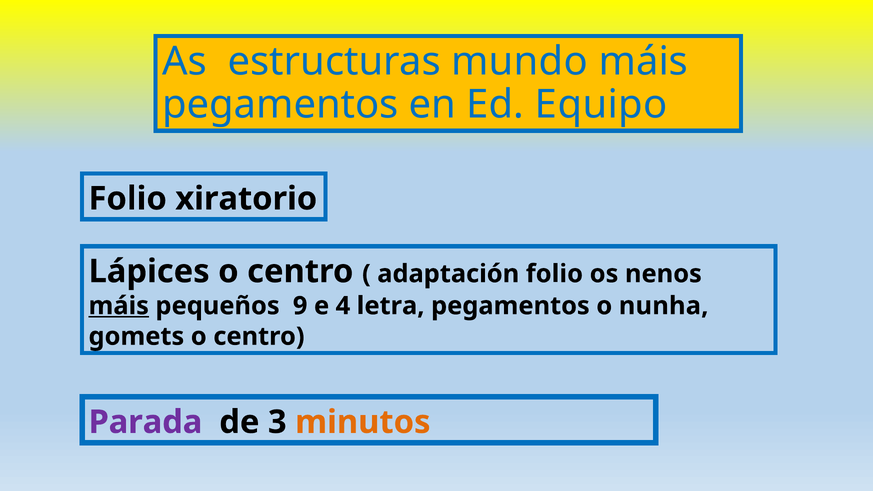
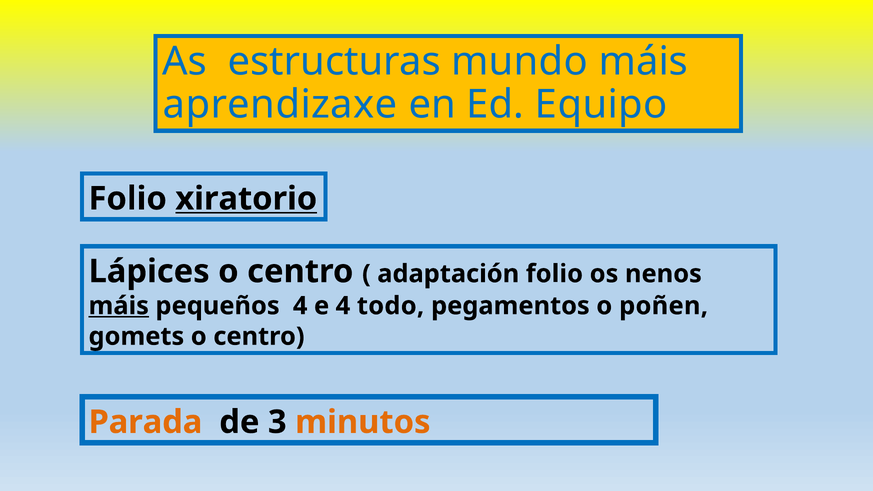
pegamentos at (280, 105): pegamentos -> aprendizaxe
xiratorio underline: none -> present
pequeños 9: 9 -> 4
letra: letra -> todo
nunha: nunha -> poñen
Parada colour: purple -> orange
